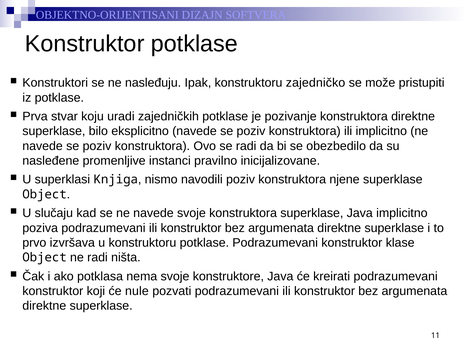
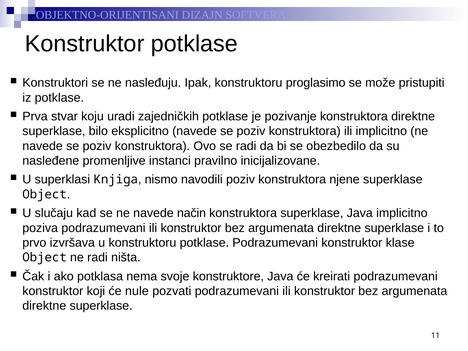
zajedničko: zajedničko -> proglasimo
navede svoje: svoje -> način
